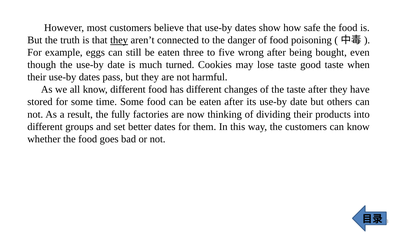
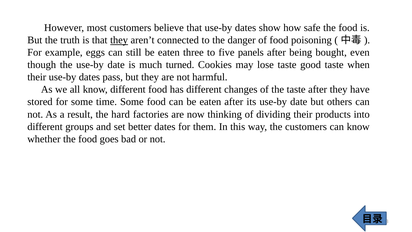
wrong: wrong -> panels
fully: fully -> hard
